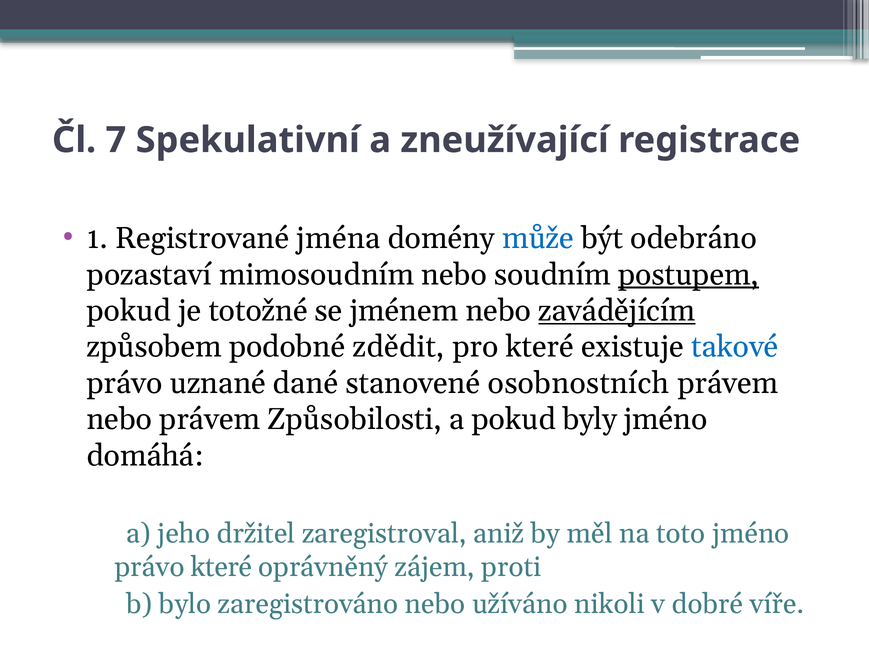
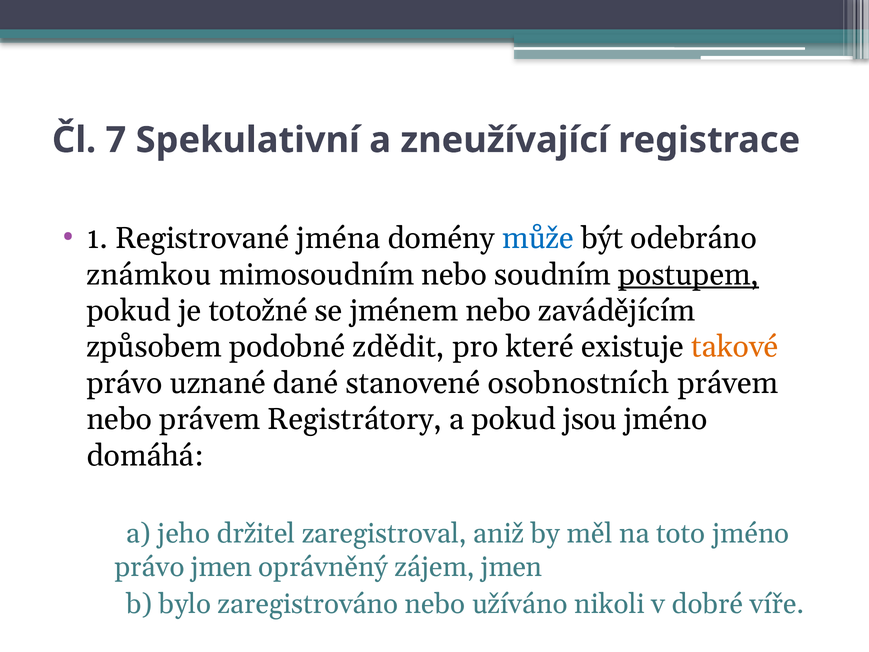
pozastaví: pozastaví -> známkou
zavádějícím underline: present -> none
takové colour: blue -> orange
Způsobilosti: Způsobilosti -> Registrátory
byly: byly -> jsou
právo které: které -> jmen
zájem proti: proti -> jmen
